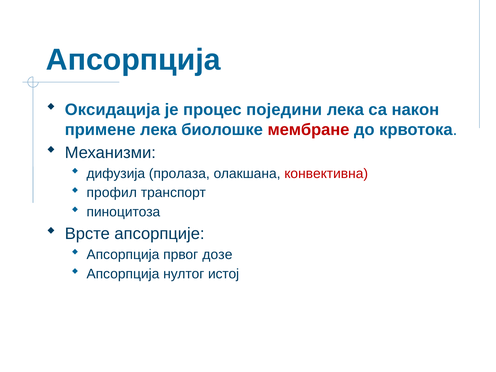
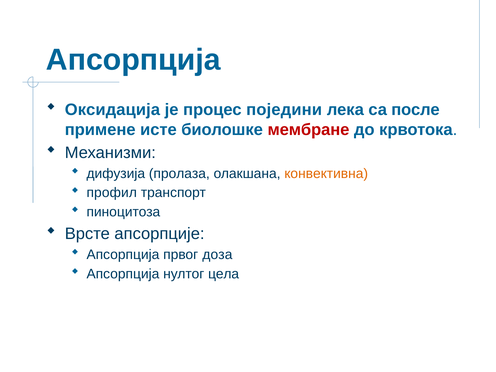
након: након -> после
примене лека: лека -> исте
конвективна colour: red -> orange
дозе: дозе -> доза
истој: истој -> цела
